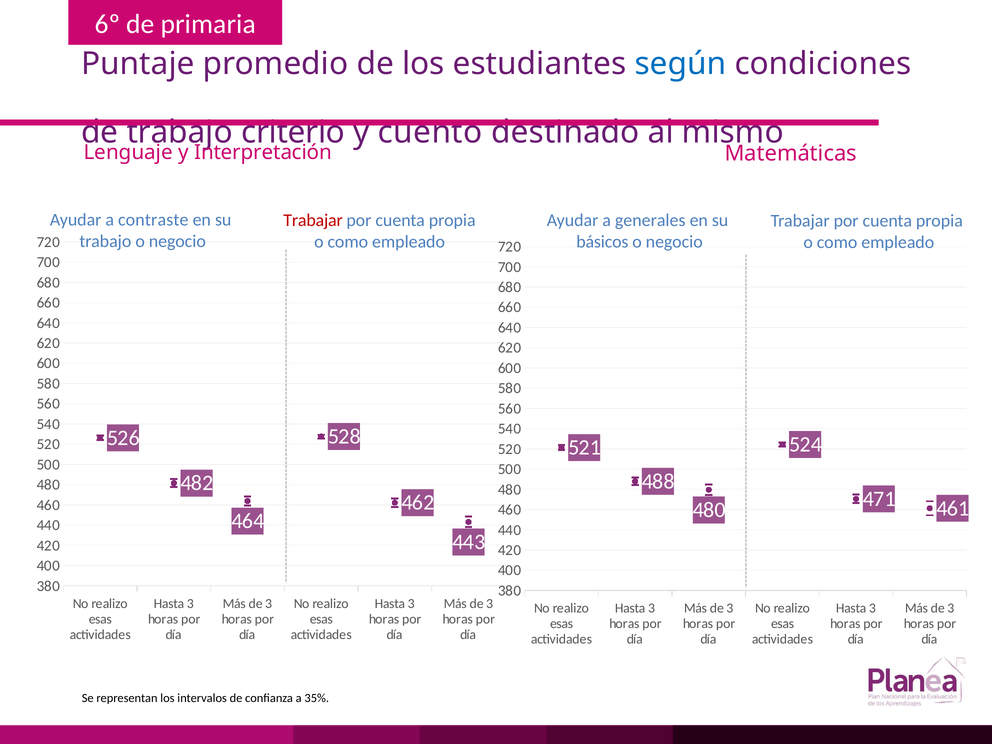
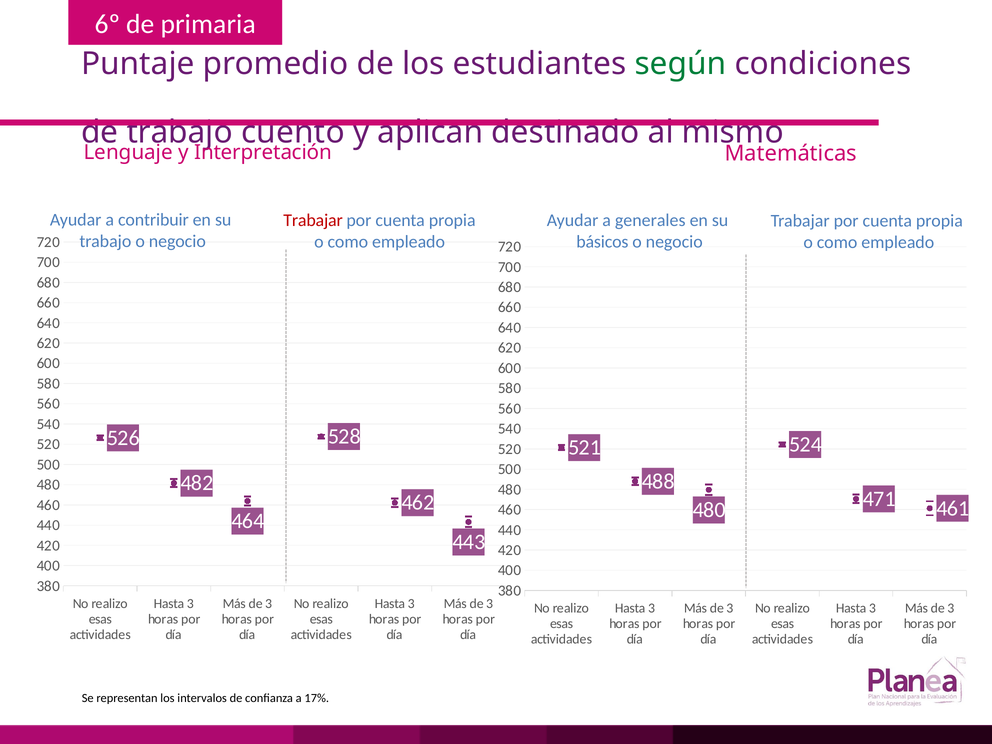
según colour: blue -> green
criterio: criterio -> cuento
cuento: cuento -> aplican
contraste: contraste -> contribuir
35%: 35% -> 17%
